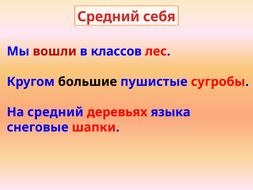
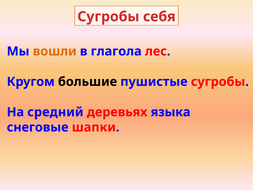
Средний at (108, 17): Средний -> Сугробы
вошли colour: red -> orange
классов: классов -> глагола
